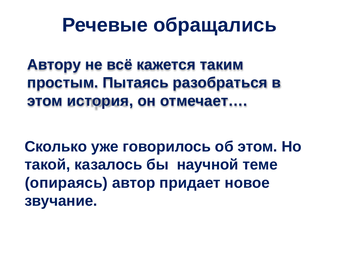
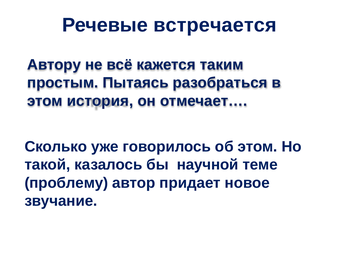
обращались: обращались -> встречается
опираясь: опираясь -> проблему
